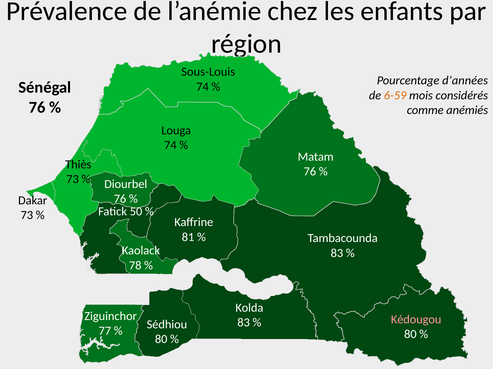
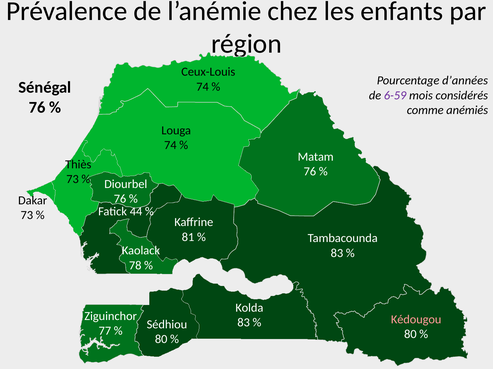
Sous-Louis: Sous-Louis -> Ceux-Louis
6-59 colour: orange -> purple
50: 50 -> 44
